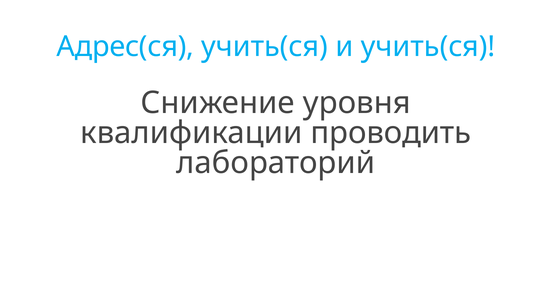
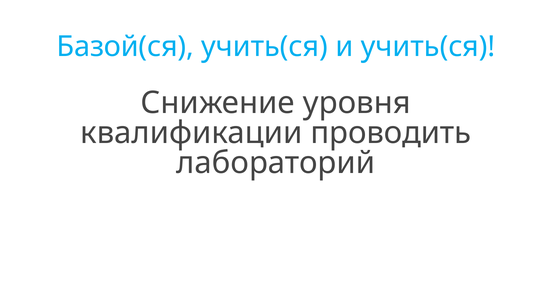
Адрес(ся: Адрес(ся -> Базой(ся
